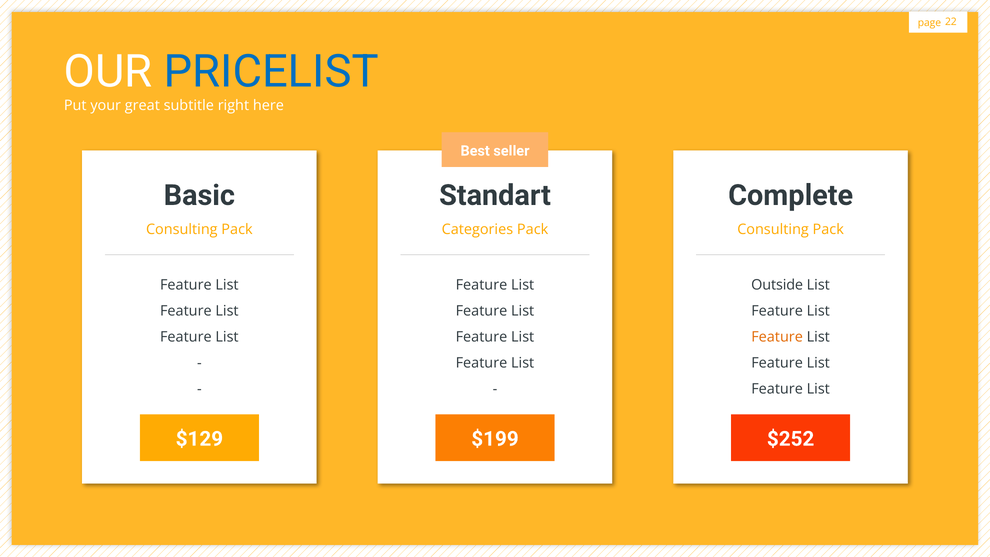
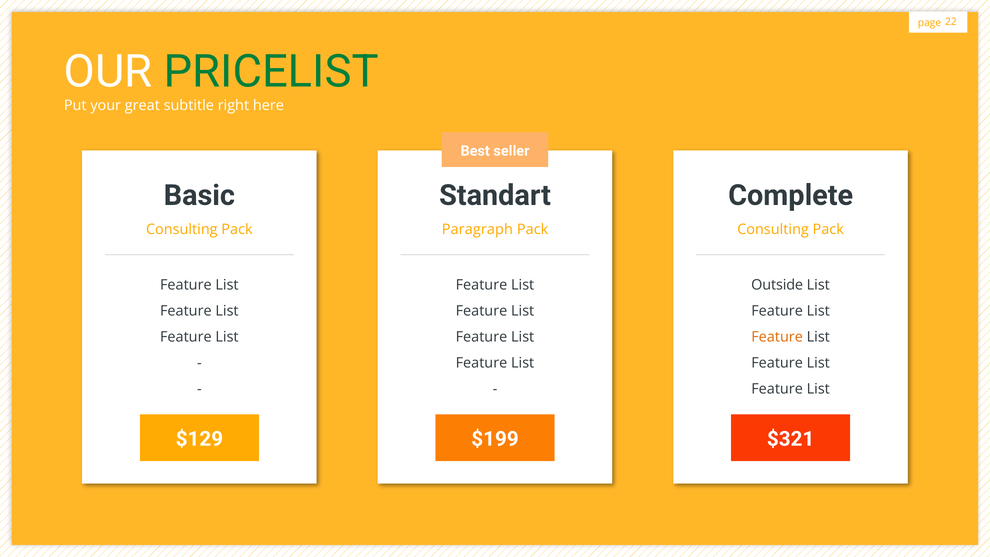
PRICELIST colour: blue -> green
Categories: Categories -> Paragraph
$252: $252 -> $321
